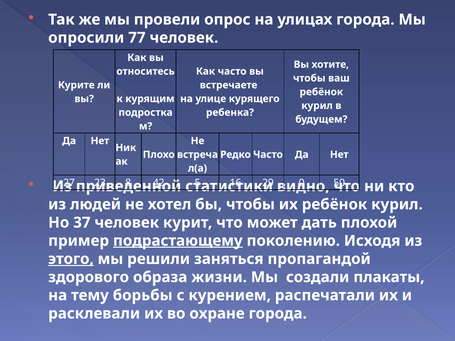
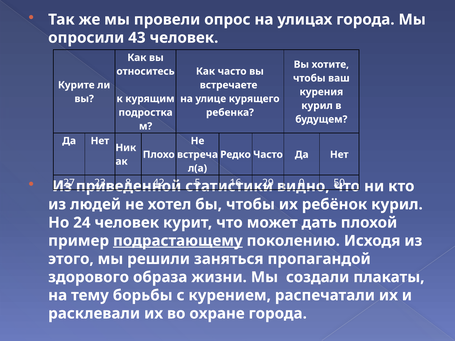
77: 77 -> 43
ребёнок at (321, 92): ребёнок -> курения
37: 37 -> 24
этого underline: present -> none
